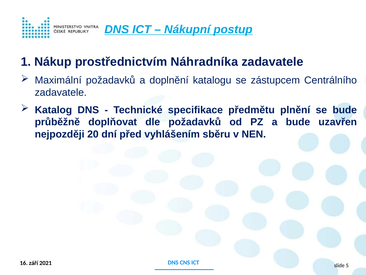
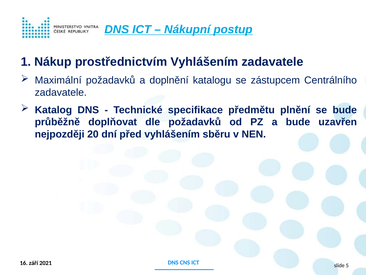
prostřednictvím Náhradníka: Náhradníka -> Vyhlášením
